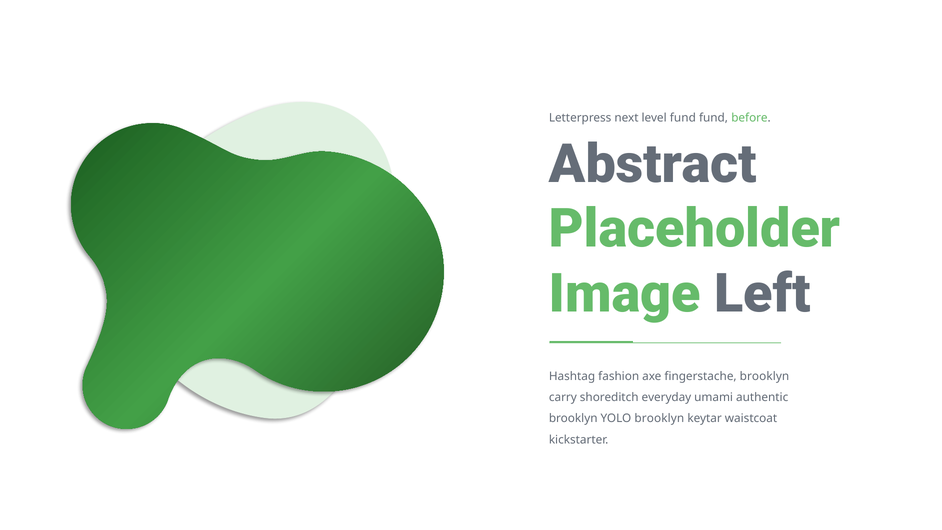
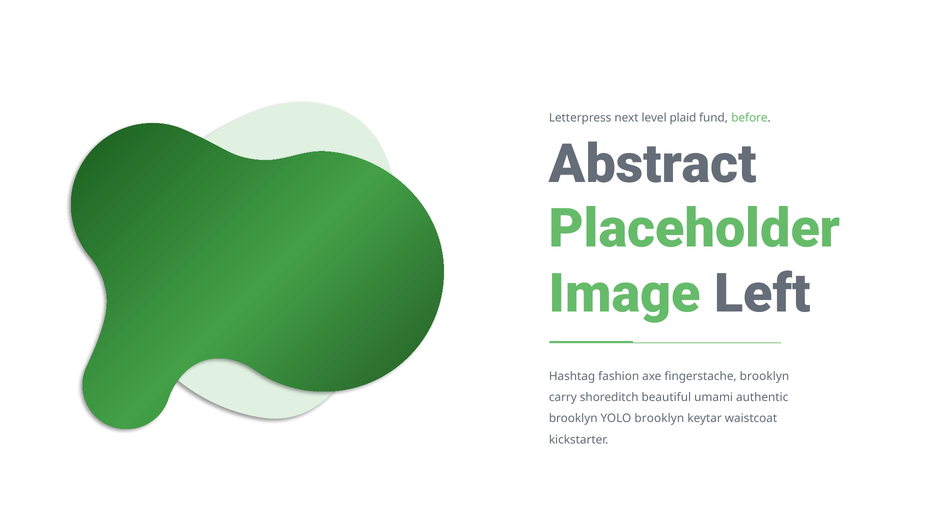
level fund: fund -> plaid
everyday: everyday -> beautiful
